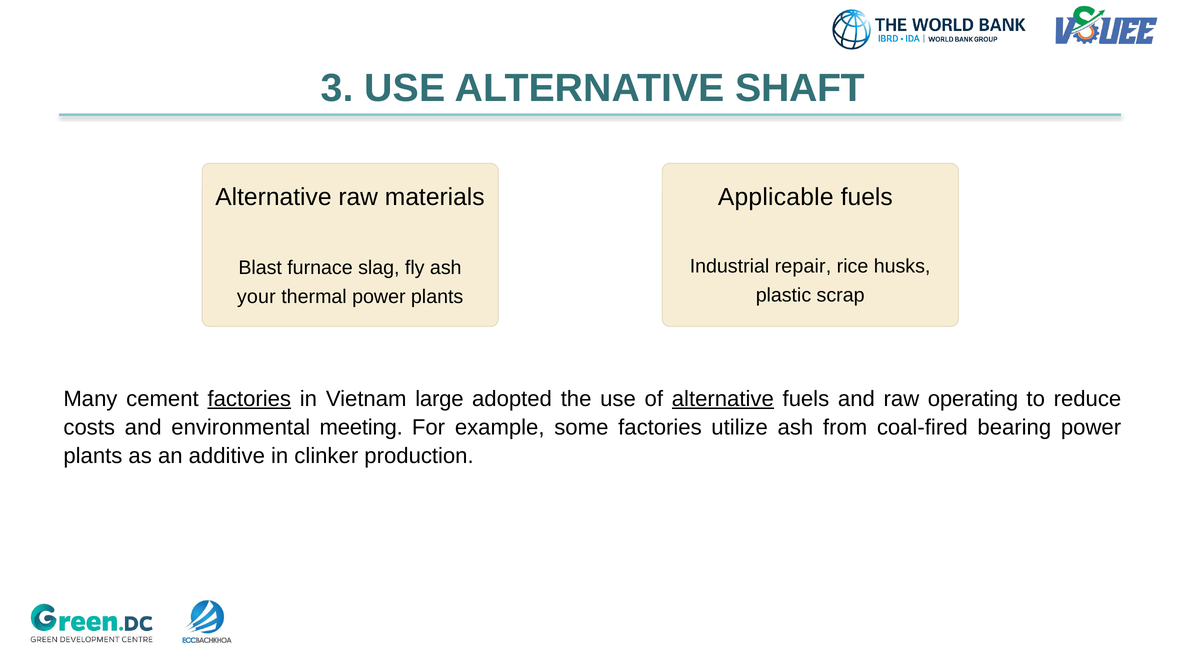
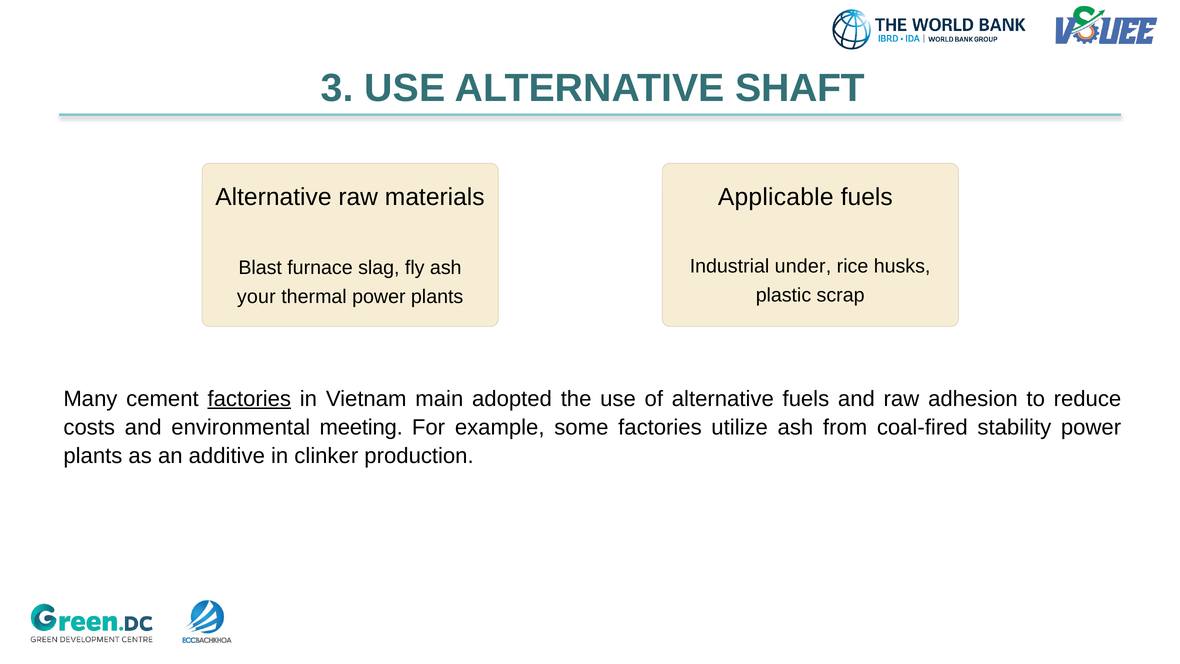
repair: repair -> under
large: large -> main
alternative at (723, 399) underline: present -> none
operating: operating -> adhesion
bearing: bearing -> stability
